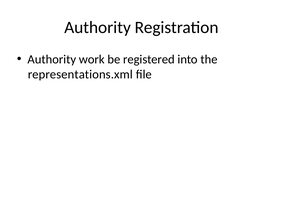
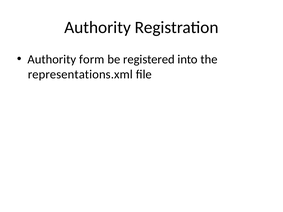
work: work -> form
